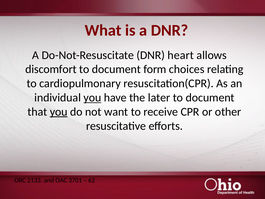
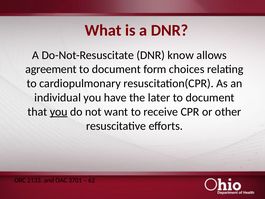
heart: heart -> know
discomfort: discomfort -> agreement
you at (92, 97) underline: present -> none
